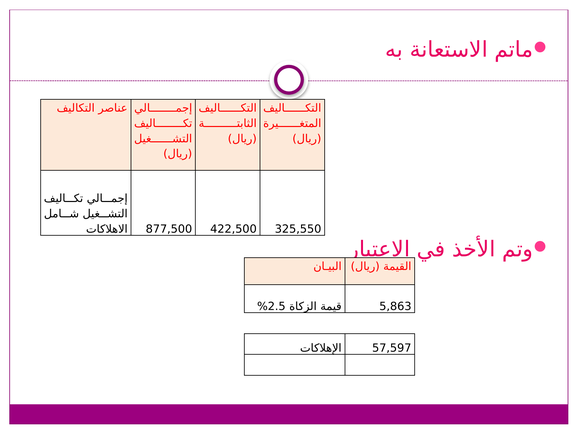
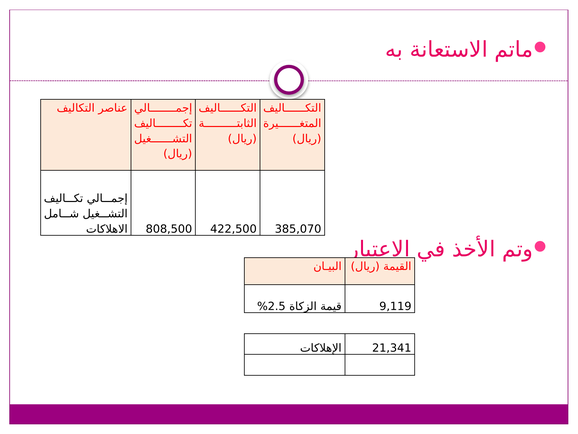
877,500: 877,500 -> 808,500
325,550: 325,550 -> 385,070
5,863: 5,863 -> 9,119
57,597: 57,597 -> 21,341
